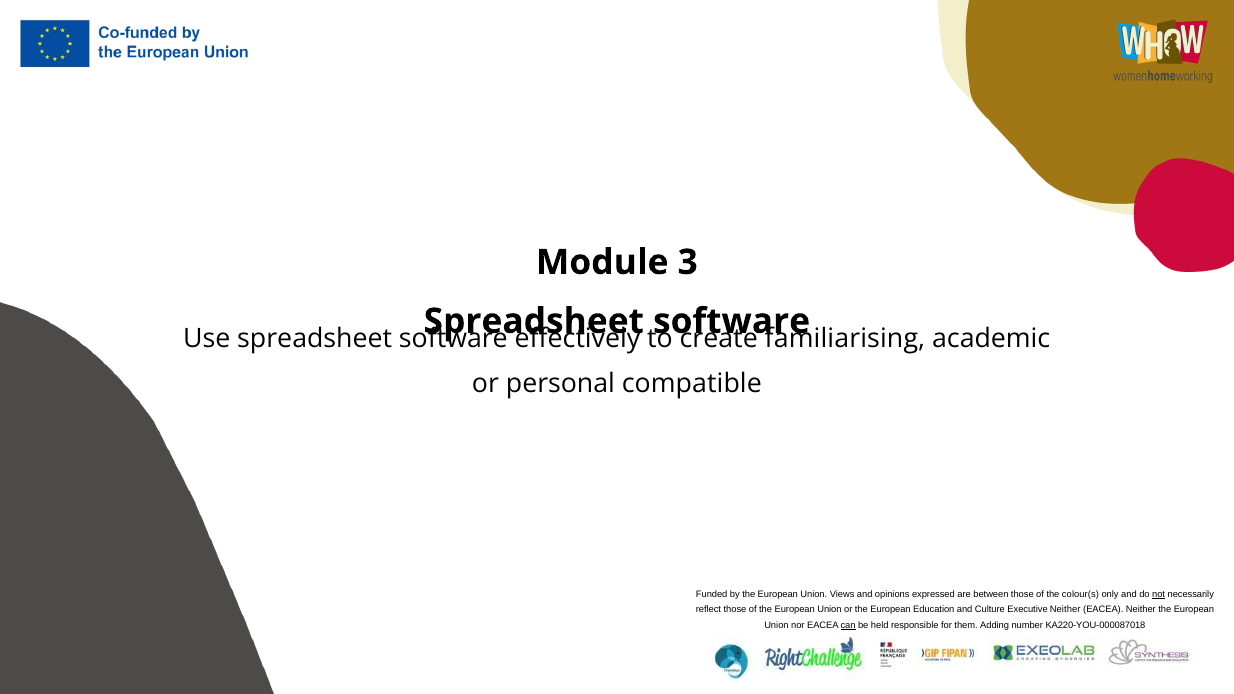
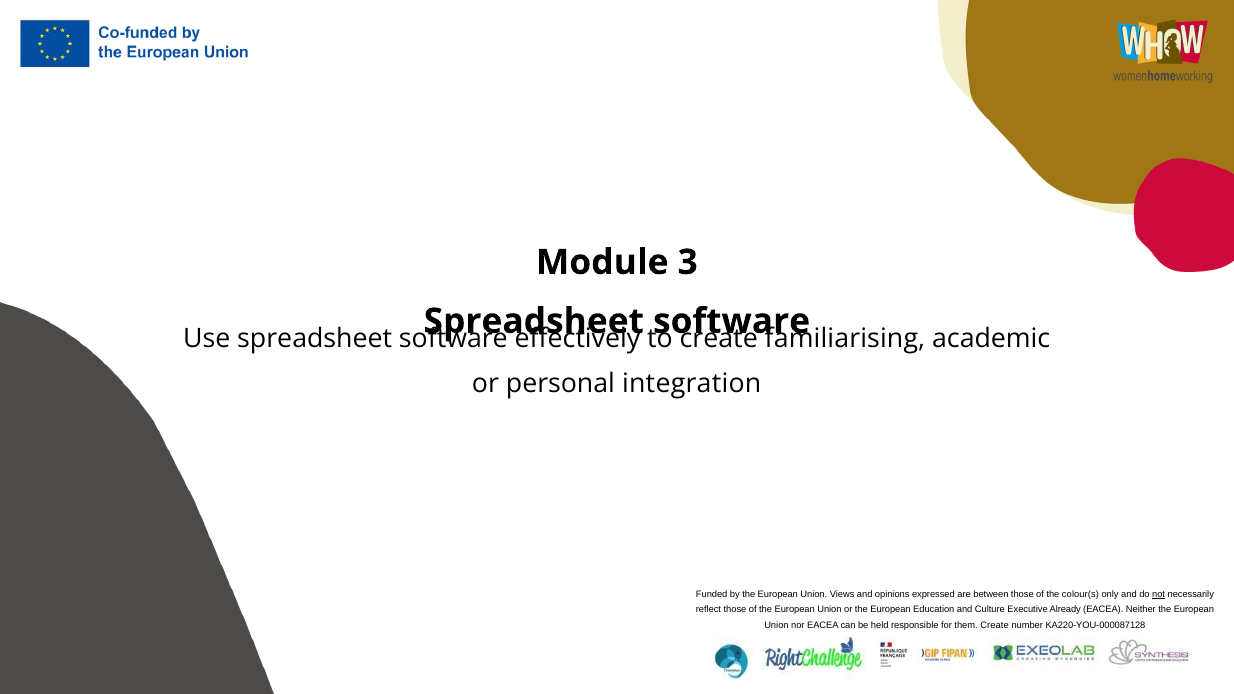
compatible: compatible -> integration
Executive Neither: Neither -> Already
can underline: present -> none
them Adding: Adding -> Create
KA220-YOU-000087018: KA220-YOU-000087018 -> KA220-YOU-000087128
